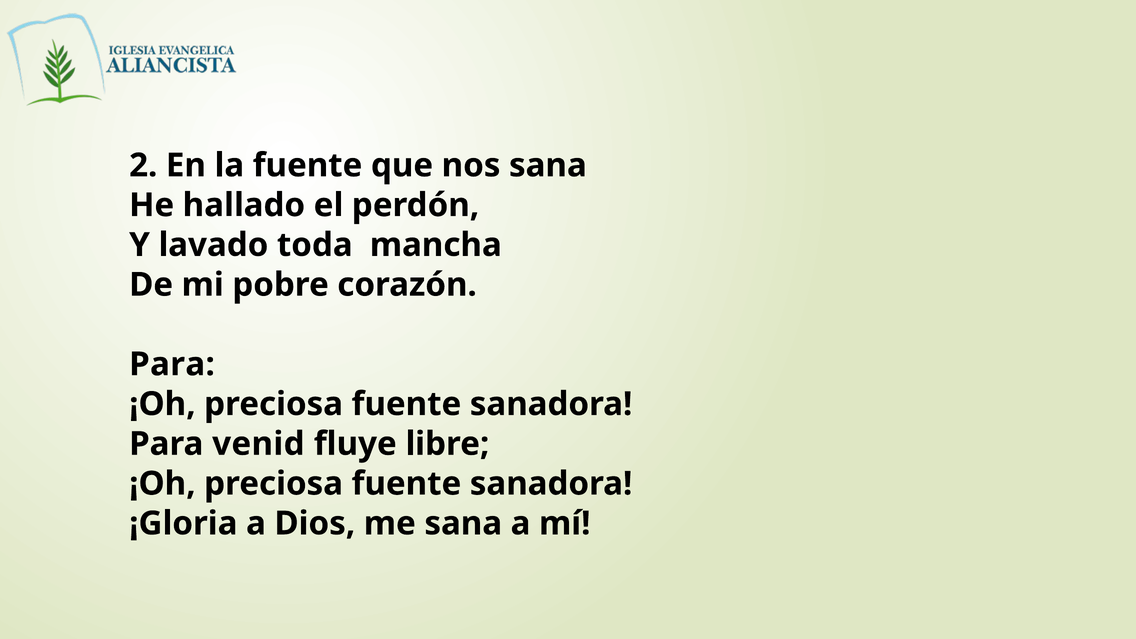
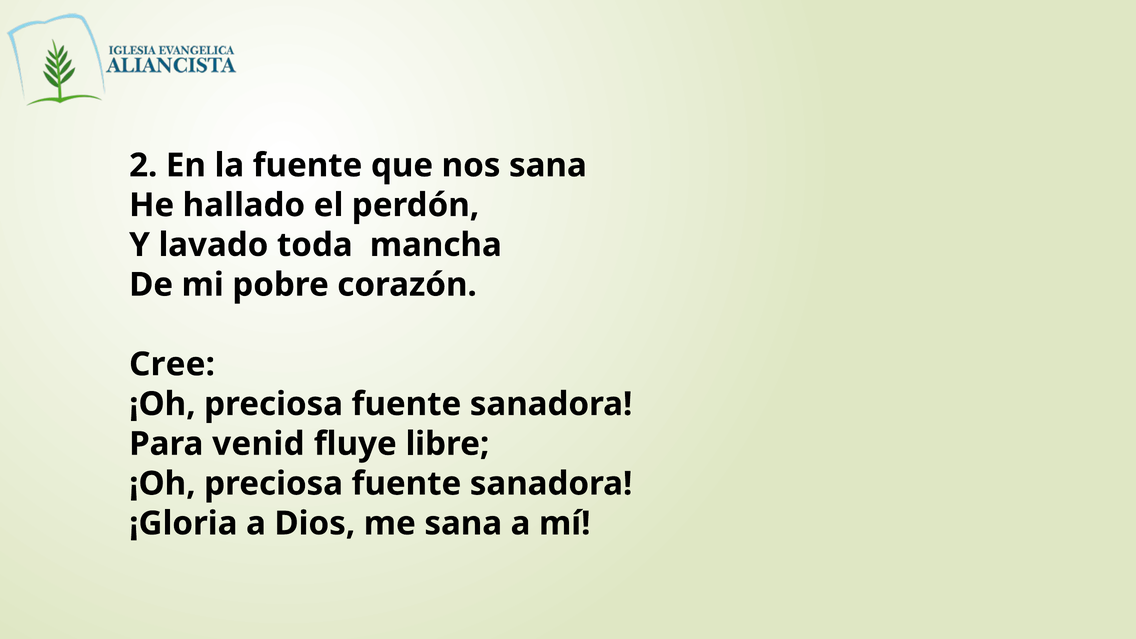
Para at (172, 364): Para -> Cree
